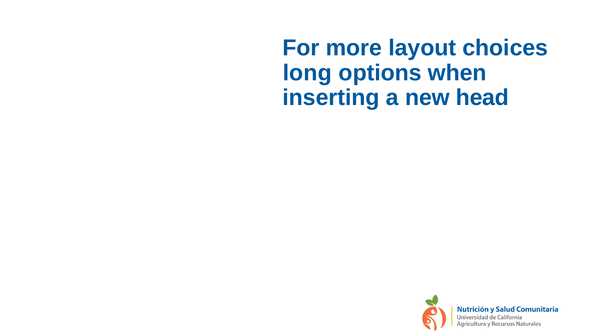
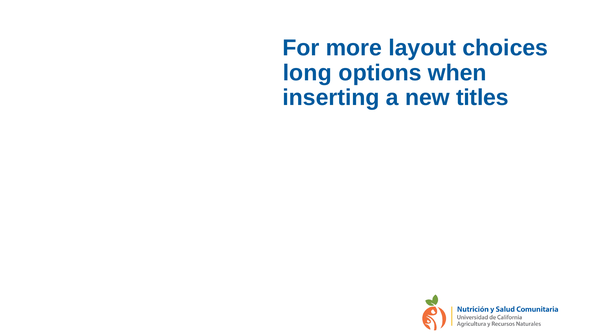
head: head -> titles
